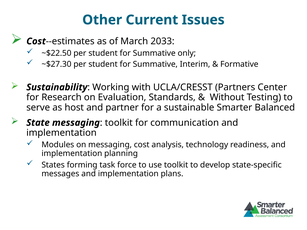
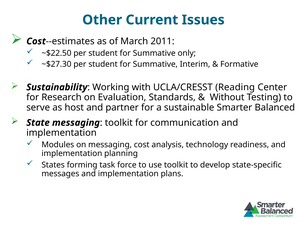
2033: 2033 -> 2011
Partners: Partners -> Reading
